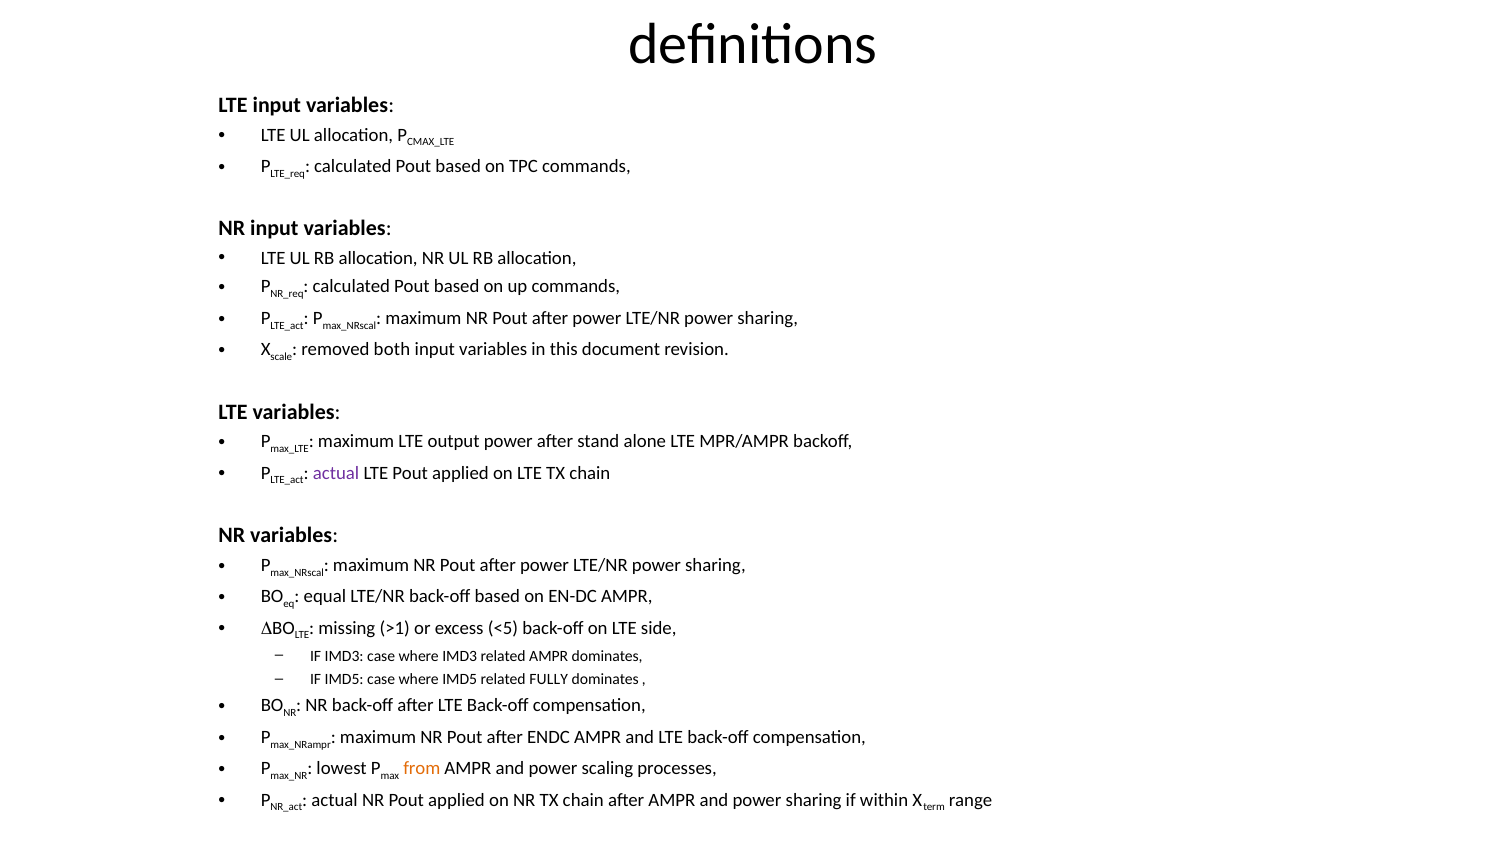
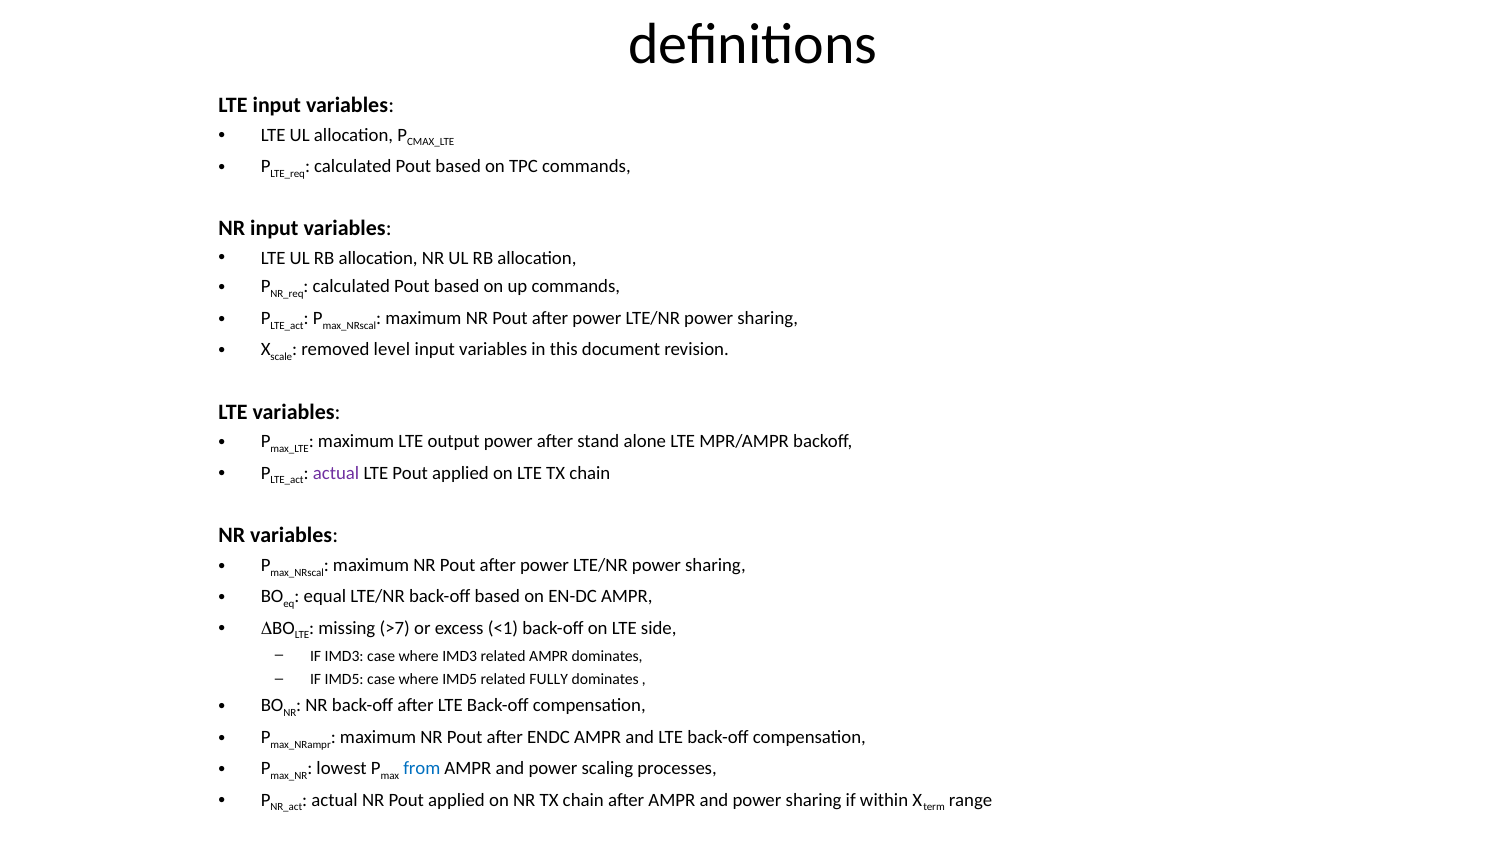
both: both -> level
>1: >1 -> >7
<5: <5 -> <1
from colour: orange -> blue
